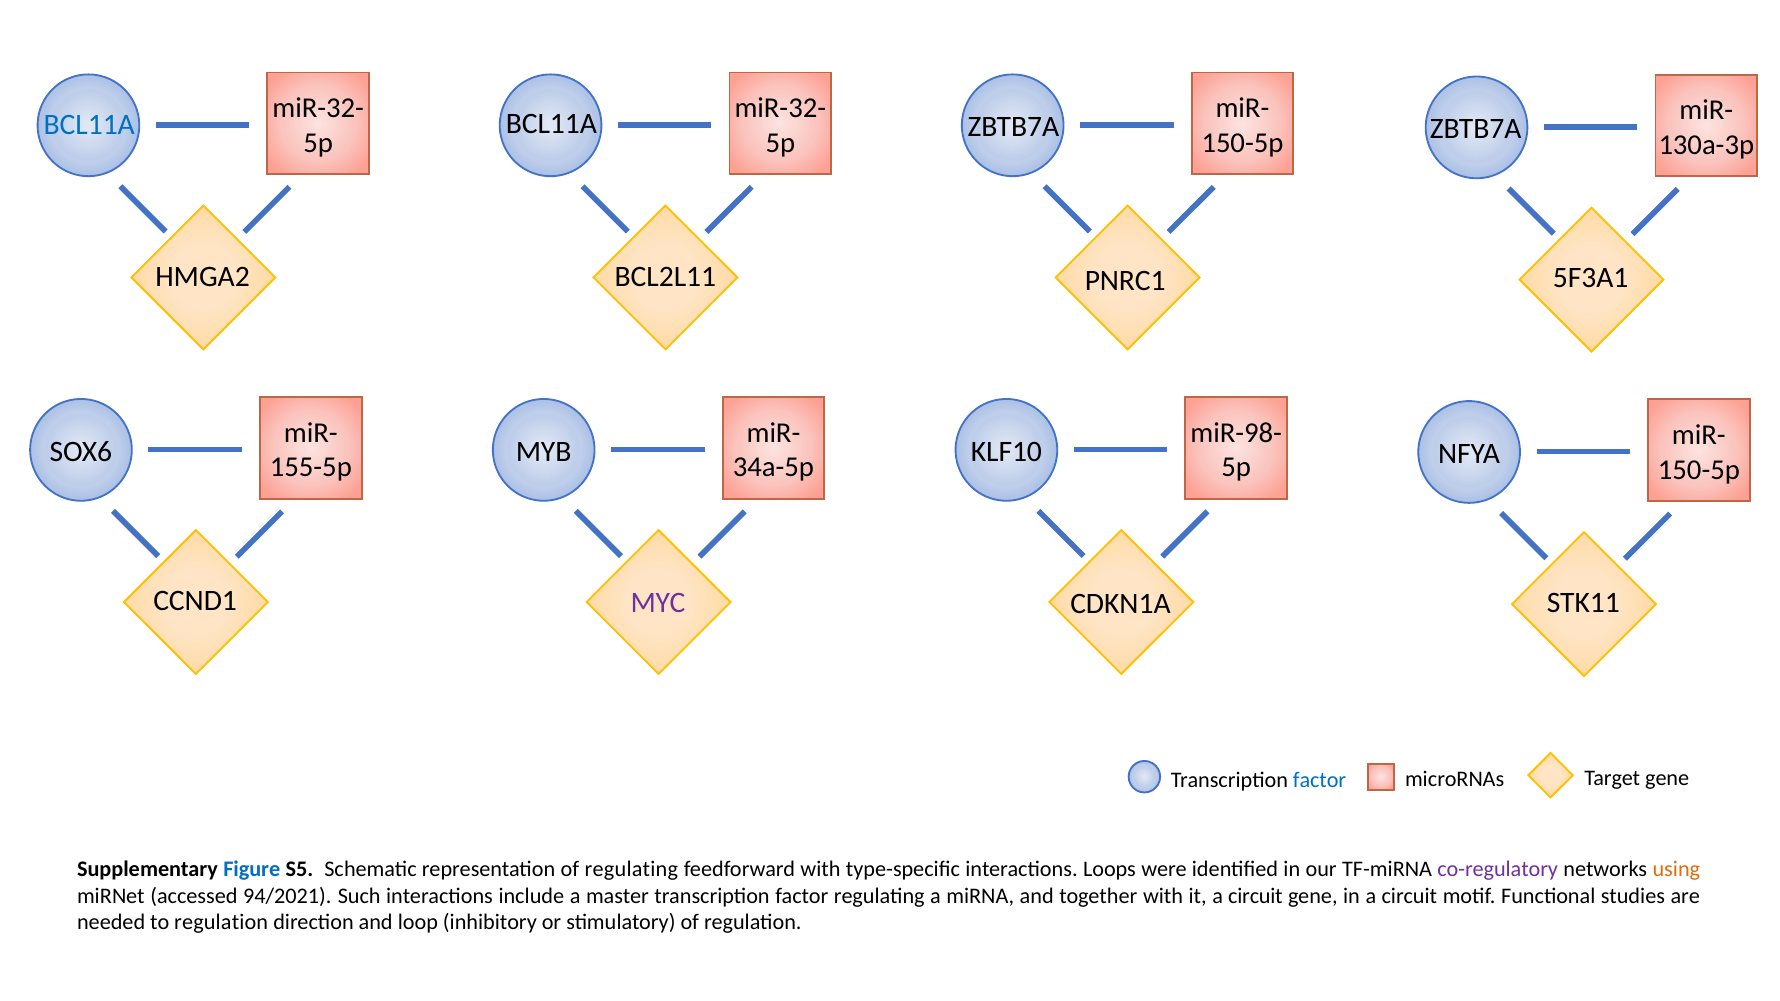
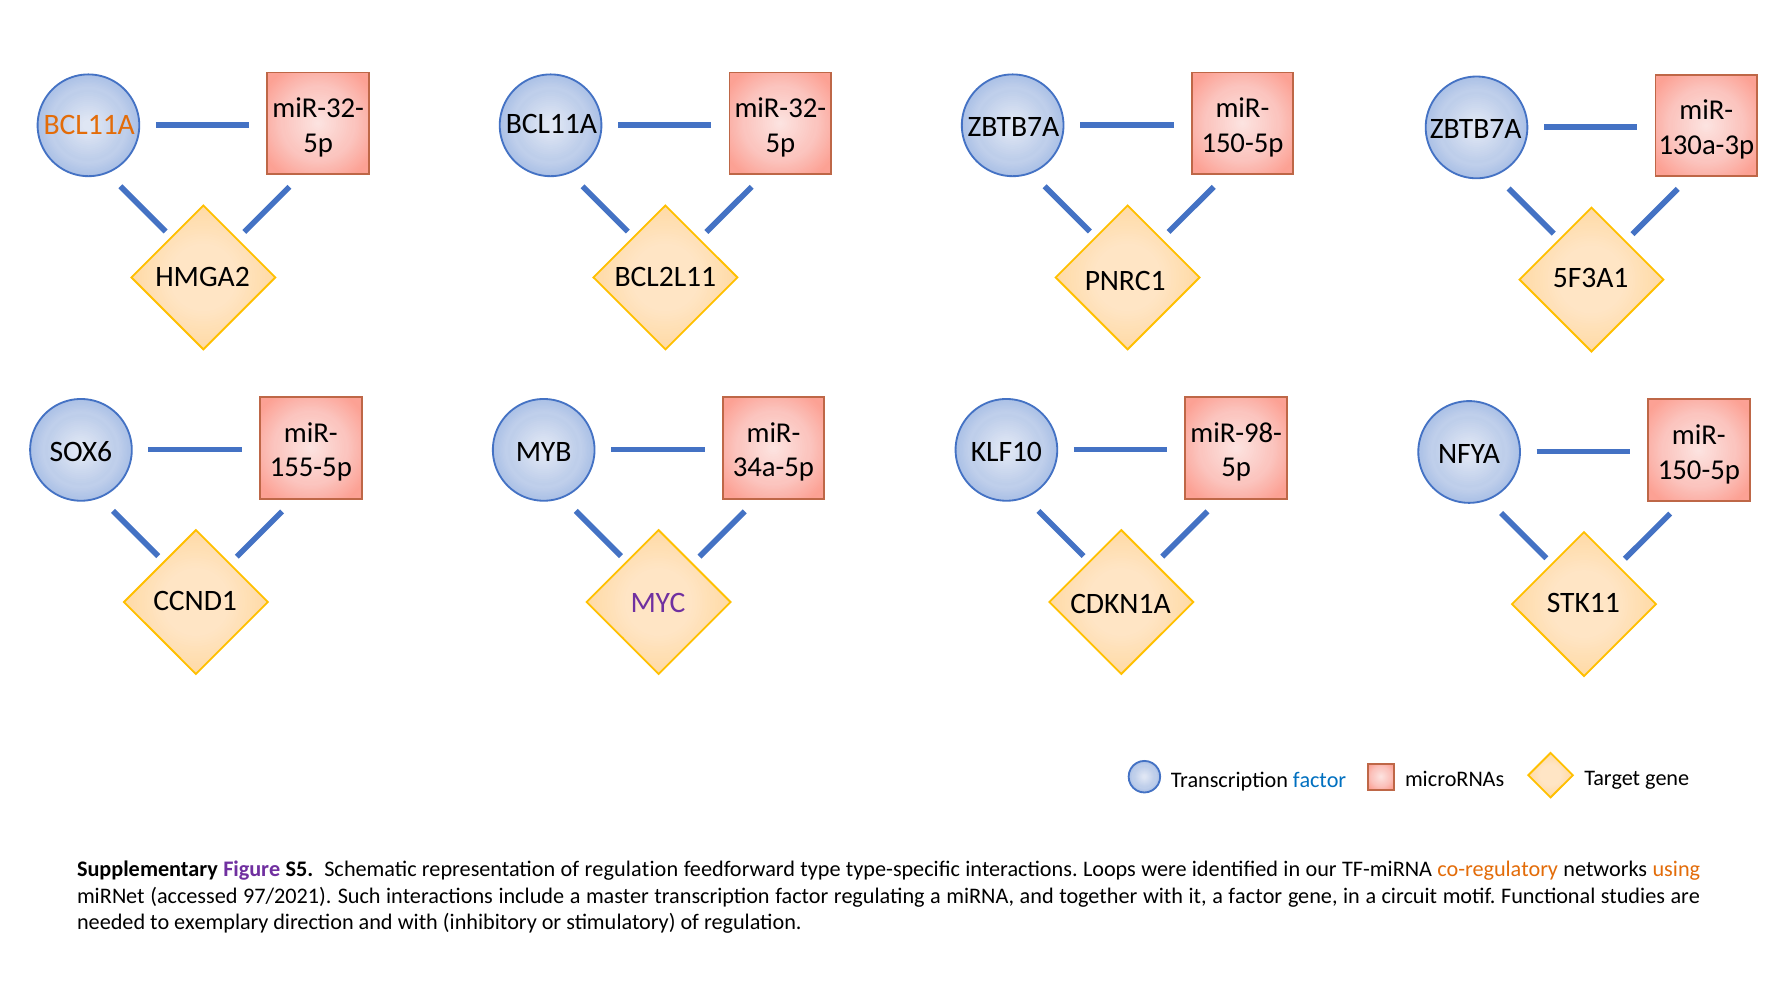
BCL11A at (89, 125) colour: blue -> orange
Figure colour: blue -> purple
representation of regulating: regulating -> regulation
feedforward with: with -> type
co-regulatory colour: purple -> orange
94/2021: 94/2021 -> 97/2021
it a circuit: circuit -> factor
to regulation: regulation -> exemplary
and loop: loop -> with
